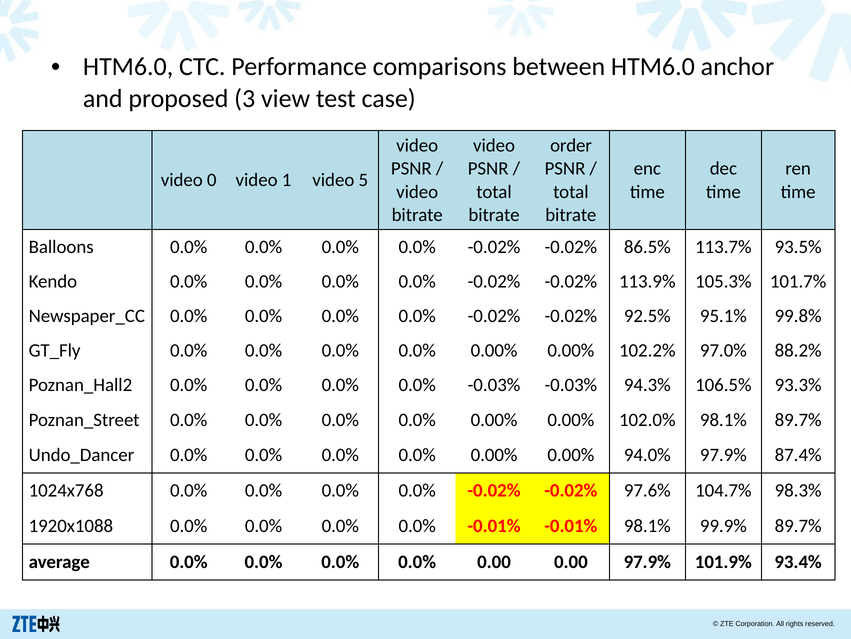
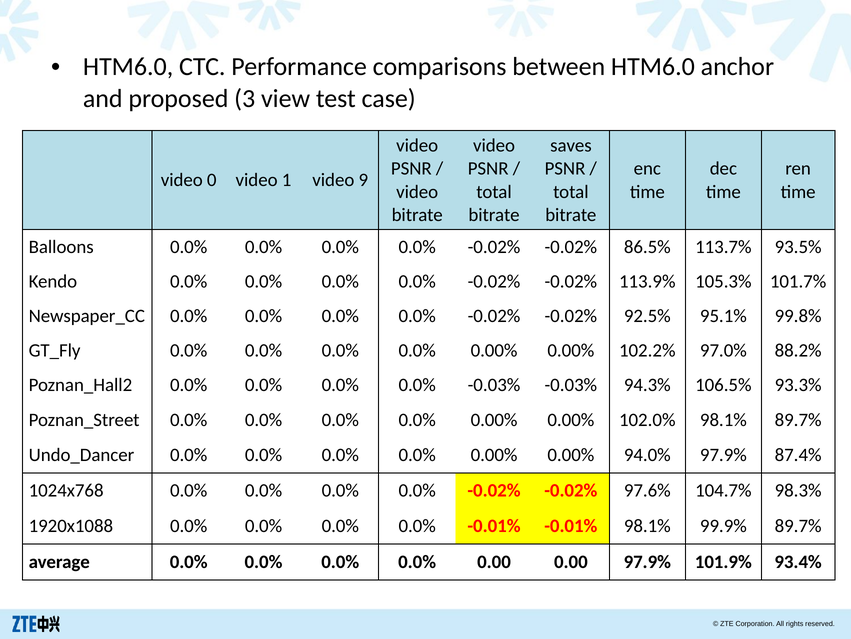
order: order -> saves
5: 5 -> 9
